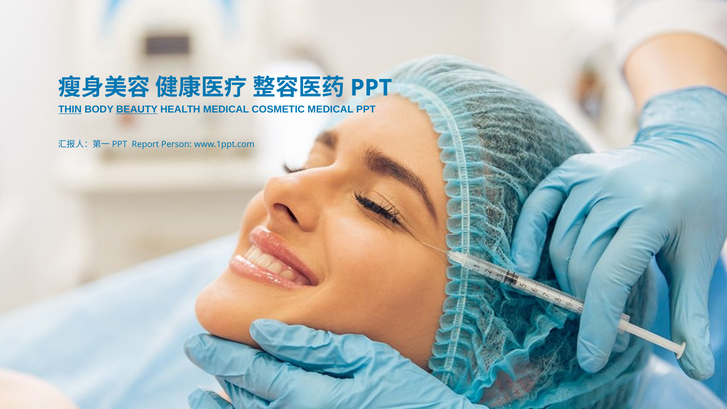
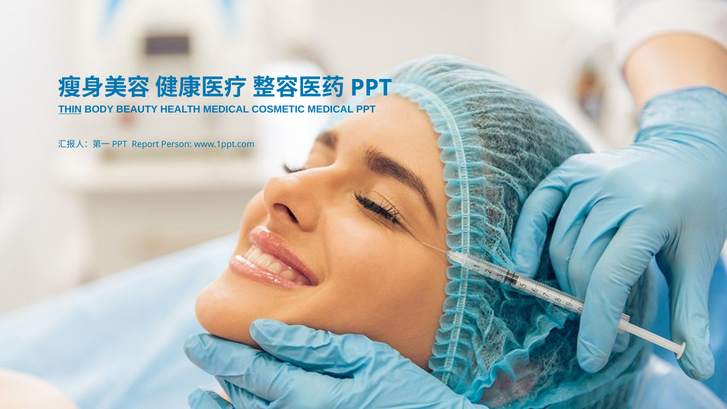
BEAUTY underline: present -> none
